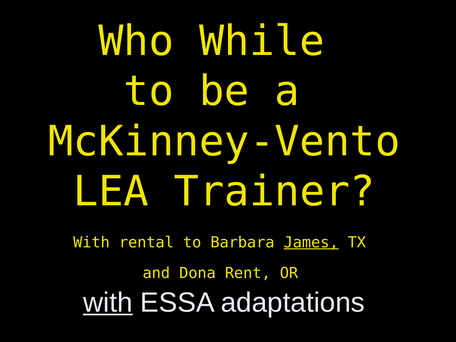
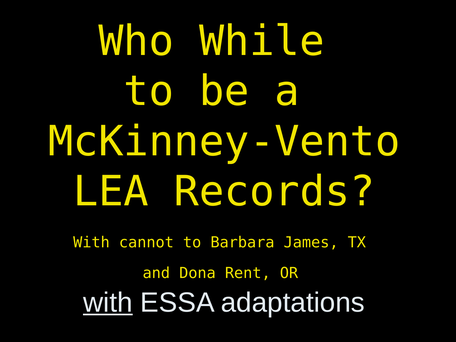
Trainer: Trainer -> Records
rental: rental -> cannot
James underline: present -> none
